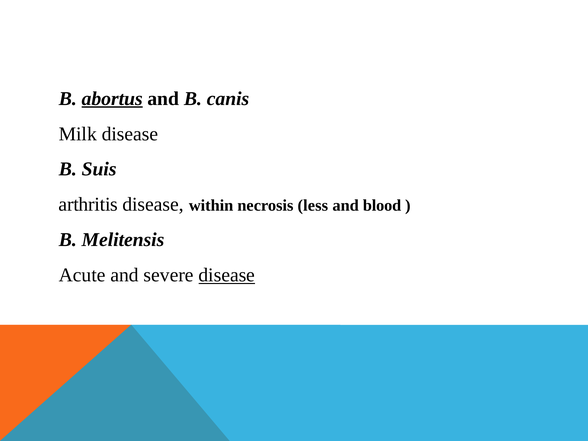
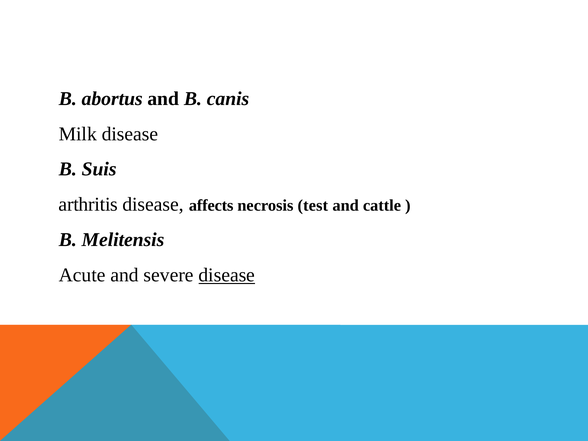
abortus underline: present -> none
within: within -> affects
less: less -> test
blood: blood -> cattle
